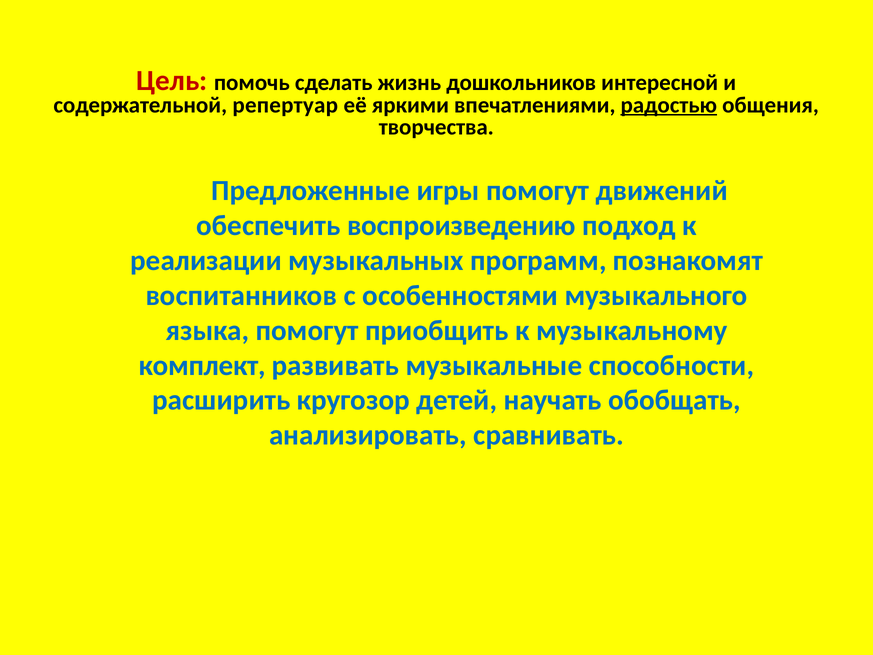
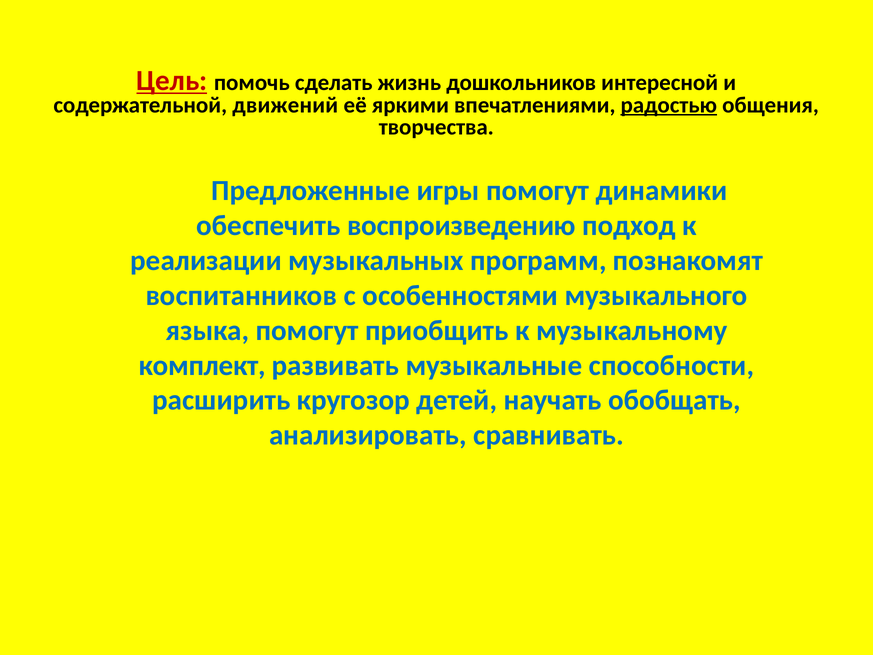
Цель underline: none -> present
репертуар: репертуар -> движений
движений: движений -> динамики
